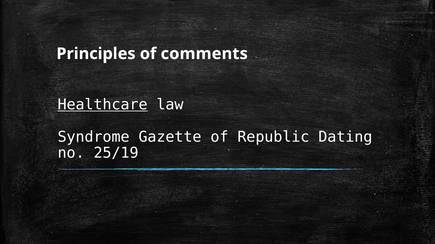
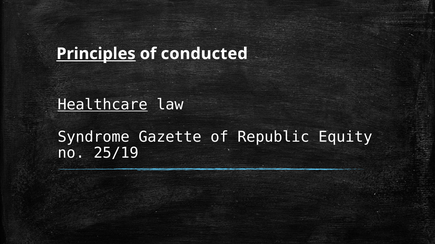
Principles underline: none -> present
comments: comments -> conducted
Dating: Dating -> Equity
